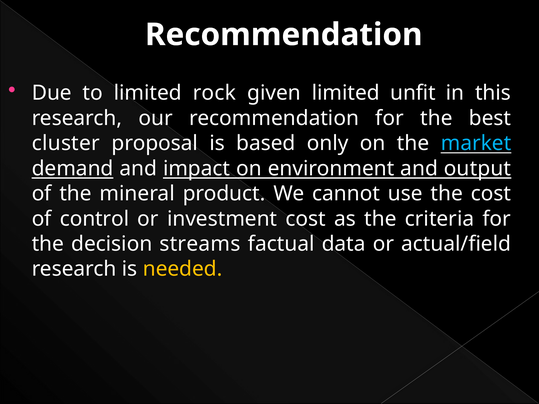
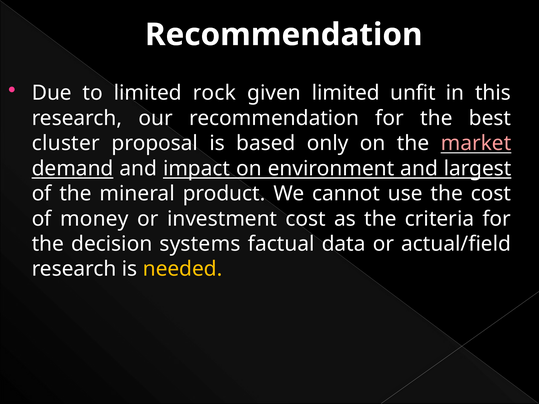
market colour: light blue -> pink
output: output -> largest
control: control -> money
streams: streams -> systems
